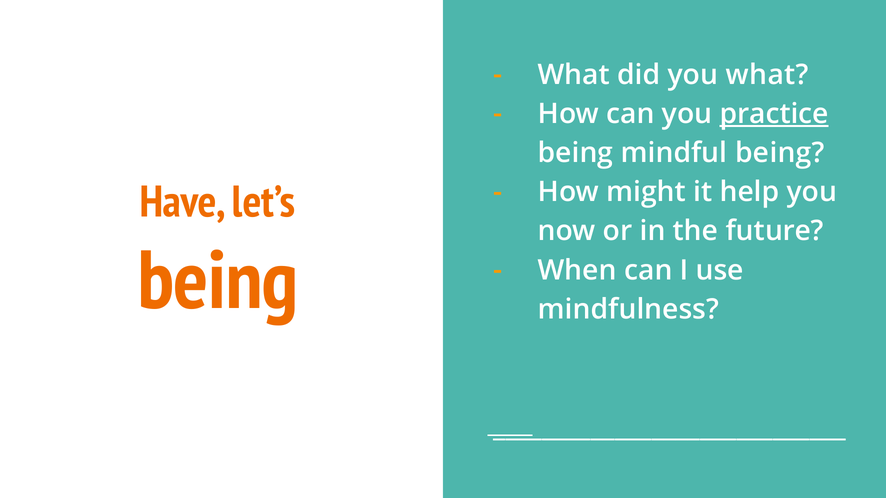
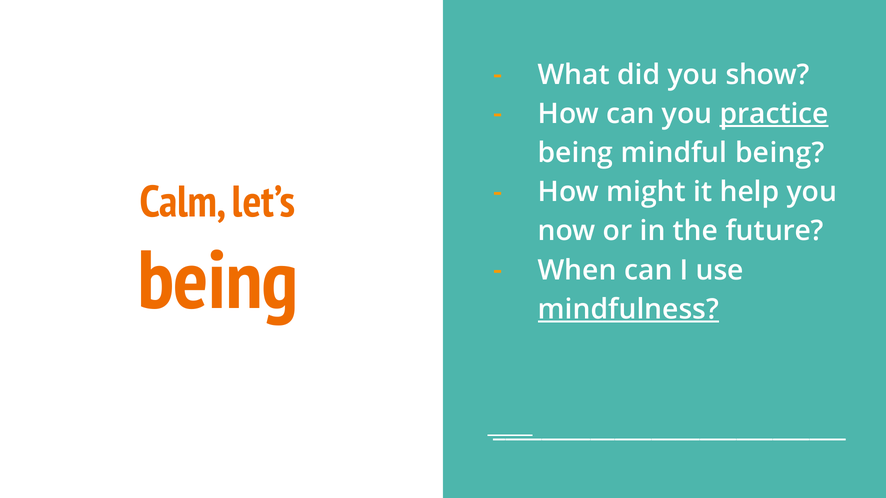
you what: what -> show
Have: Have -> Calm
mindfulness underline: none -> present
